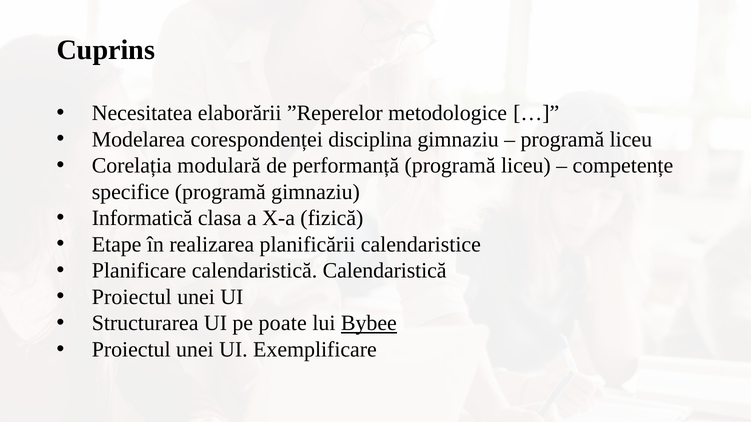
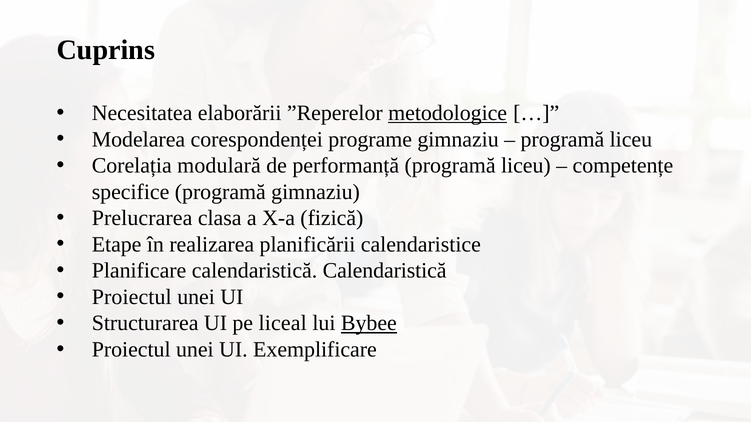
metodologice underline: none -> present
disciplina: disciplina -> programe
Informatică: Informatică -> Prelucrarea
poate: poate -> liceal
